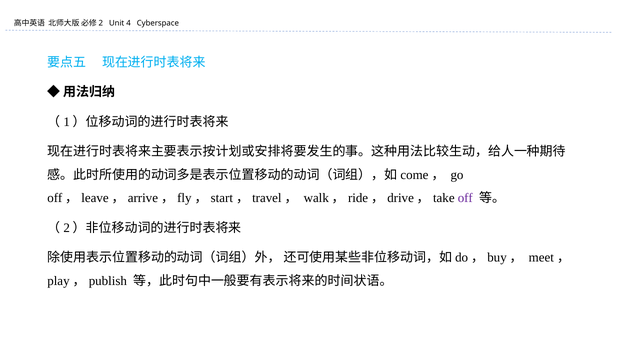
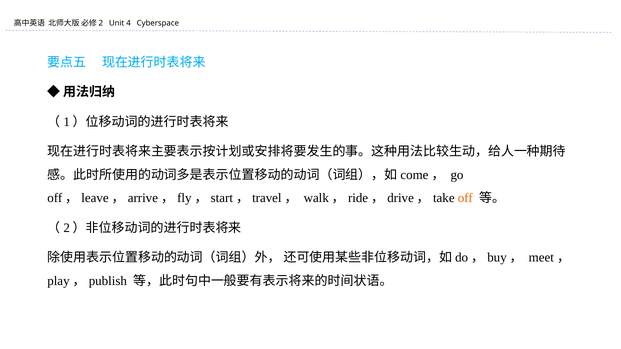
off colour: purple -> orange
